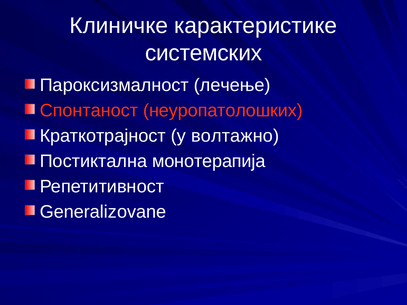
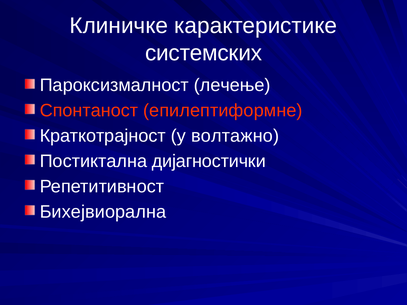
неуропатолошких: неуропатолошких -> епилептиформне
монотерапија: монотерапија -> дијагностички
Generalizovane: Generalizovane -> Бихејвиорална
